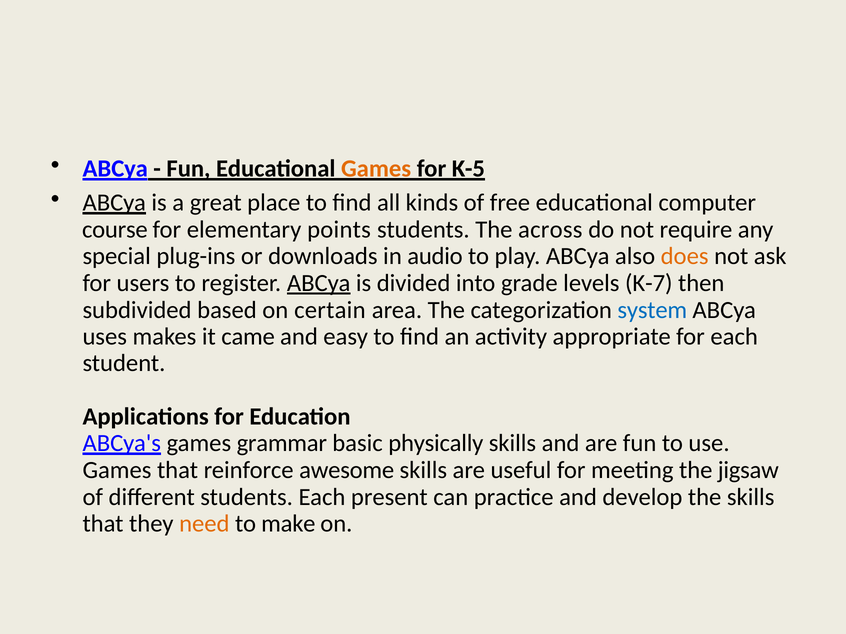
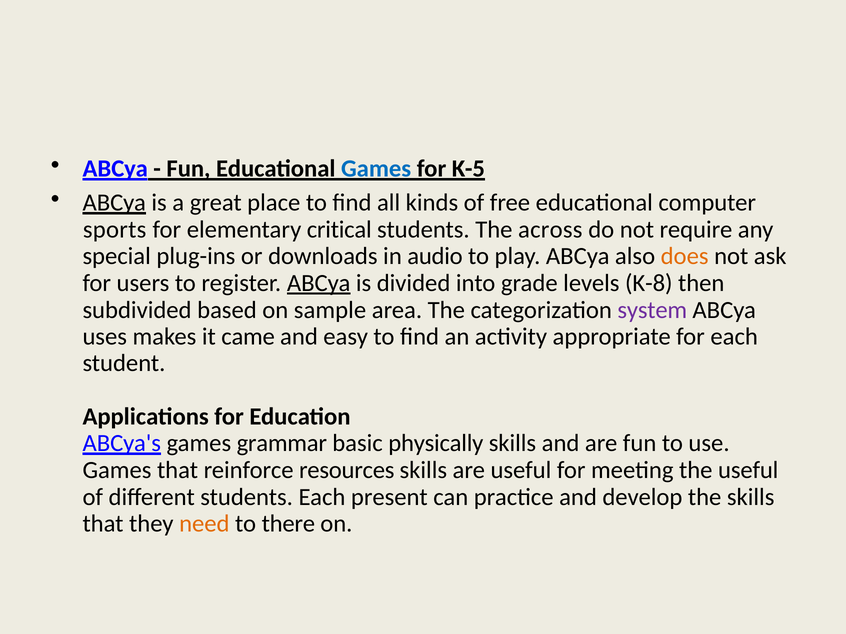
Games at (376, 169) colour: orange -> blue
course: course -> sports
points: points -> critical
K-7: K-7 -> K-8
certain: certain -> sample
system colour: blue -> purple
awesome: awesome -> resources
the jigsaw: jigsaw -> useful
make: make -> there
